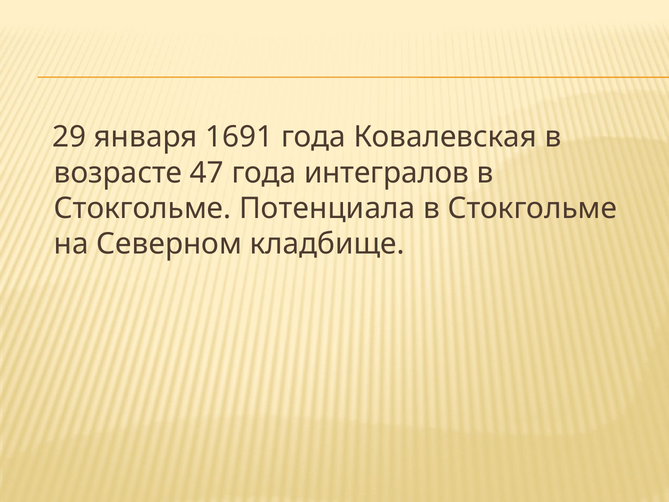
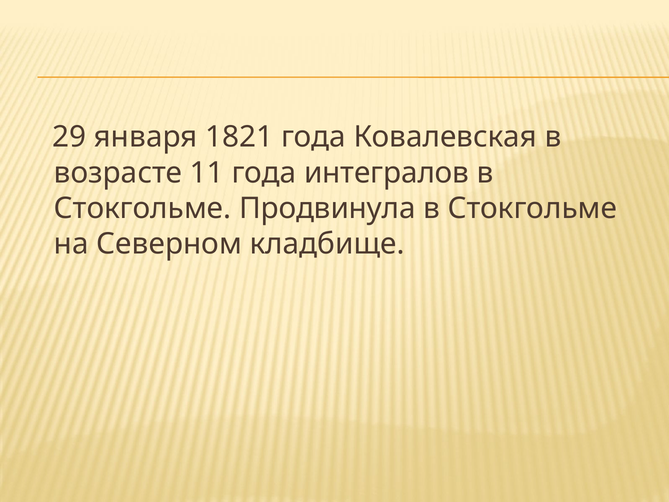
1691: 1691 -> 1821
47: 47 -> 11
Потенциала: Потенциала -> Продвинула
